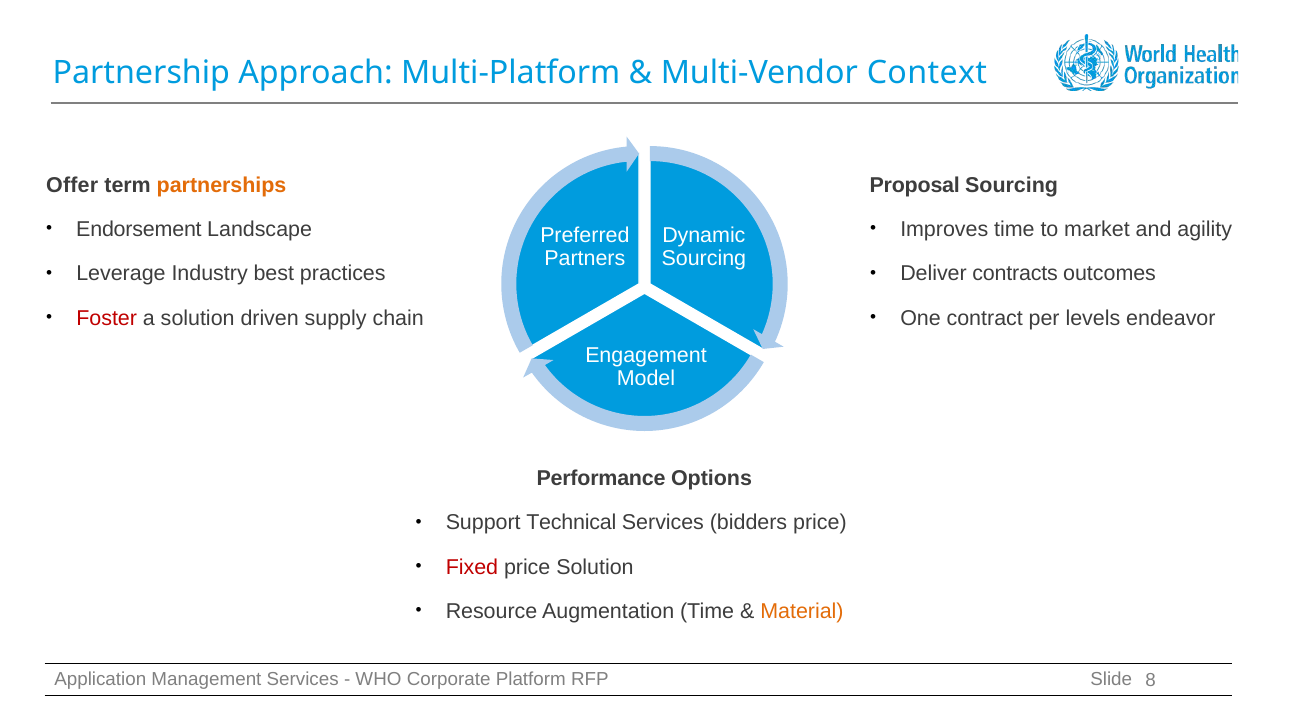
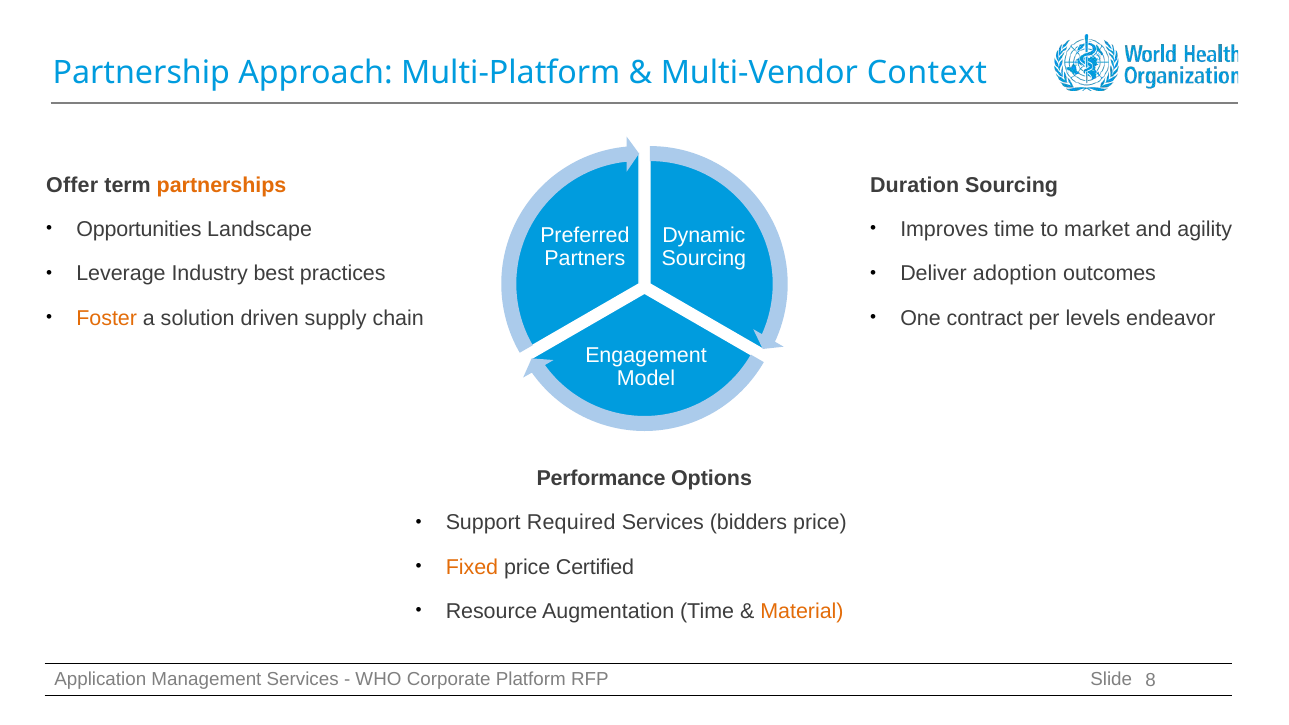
Proposal: Proposal -> Duration
Endorsement: Endorsement -> Opportunities
contracts: contracts -> adoption
Foster colour: red -> orange
Technical: Technical -> Required
Fixed colour: red -> orange
price Solution: Solution -> Certified
